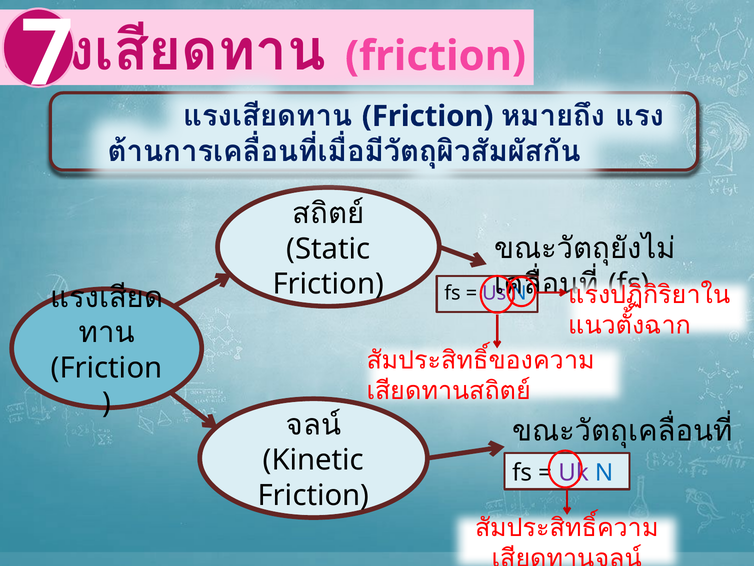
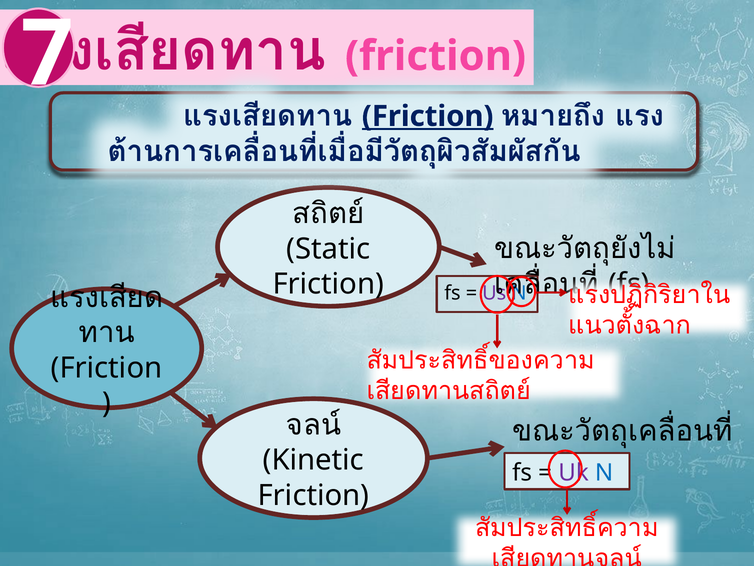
Friction at (428, 116) underline: none -> present
